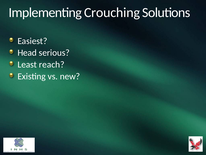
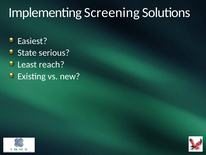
Crouching: Crouching -> Screening
Head: Head -> State
